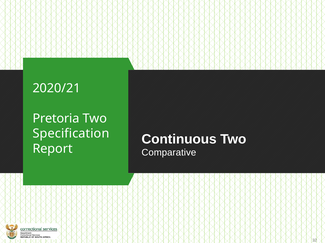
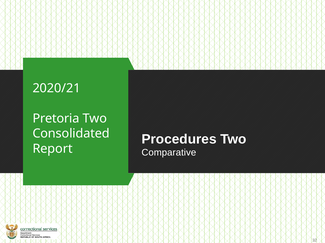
Specification: Specification -> Consolidated
Continuous: Continuous -> Procedures
